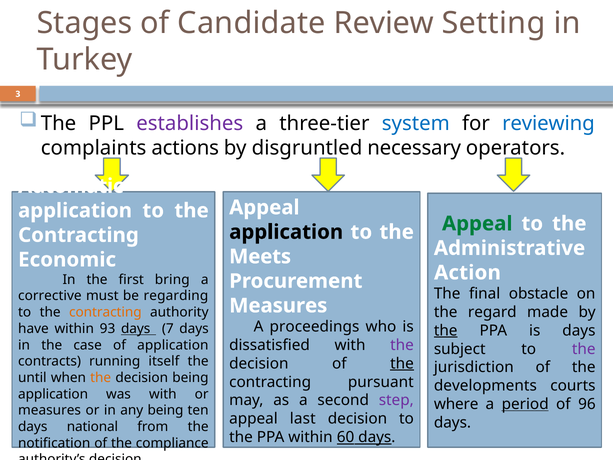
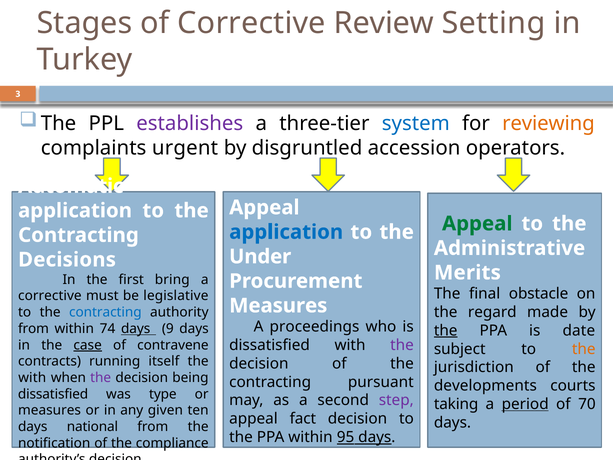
of Candidate: Candidate -> Corrective
reviewing colour: blue -> orange
actions: actions -> urgent
necessary: necessary -> accession
application at (286, 232) colour: black -> blue
Meets: Meets -> Under
Economic: Economic -> Decisions
Action: Action -> Merits
regarding: regarding -> legislative
contracting at (105, 312) colour: orange -> blue
have at (33, 329): have -> from
93: 93 -> 74
7: 7 -> 9
is days: days -> date
case underline: none -> present
of application: application -> contravene
the at (584, 349) colour: purple -> orange
the at (402, 363) underline: present -> none
until at (32, 378): until -> with
the at (101, 378) colour: orange -> purple
application at (53, 394): application -> dissatisfied
was with: with -> type
where: where -> taking
96: 96 -> 70
any being: being -> given
last: last -> fact
60: 60 -> 95
